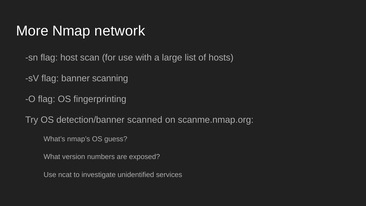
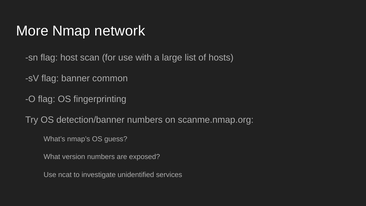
scanning: scanning -> common
detection/banner scanned: scanned -> numbers
